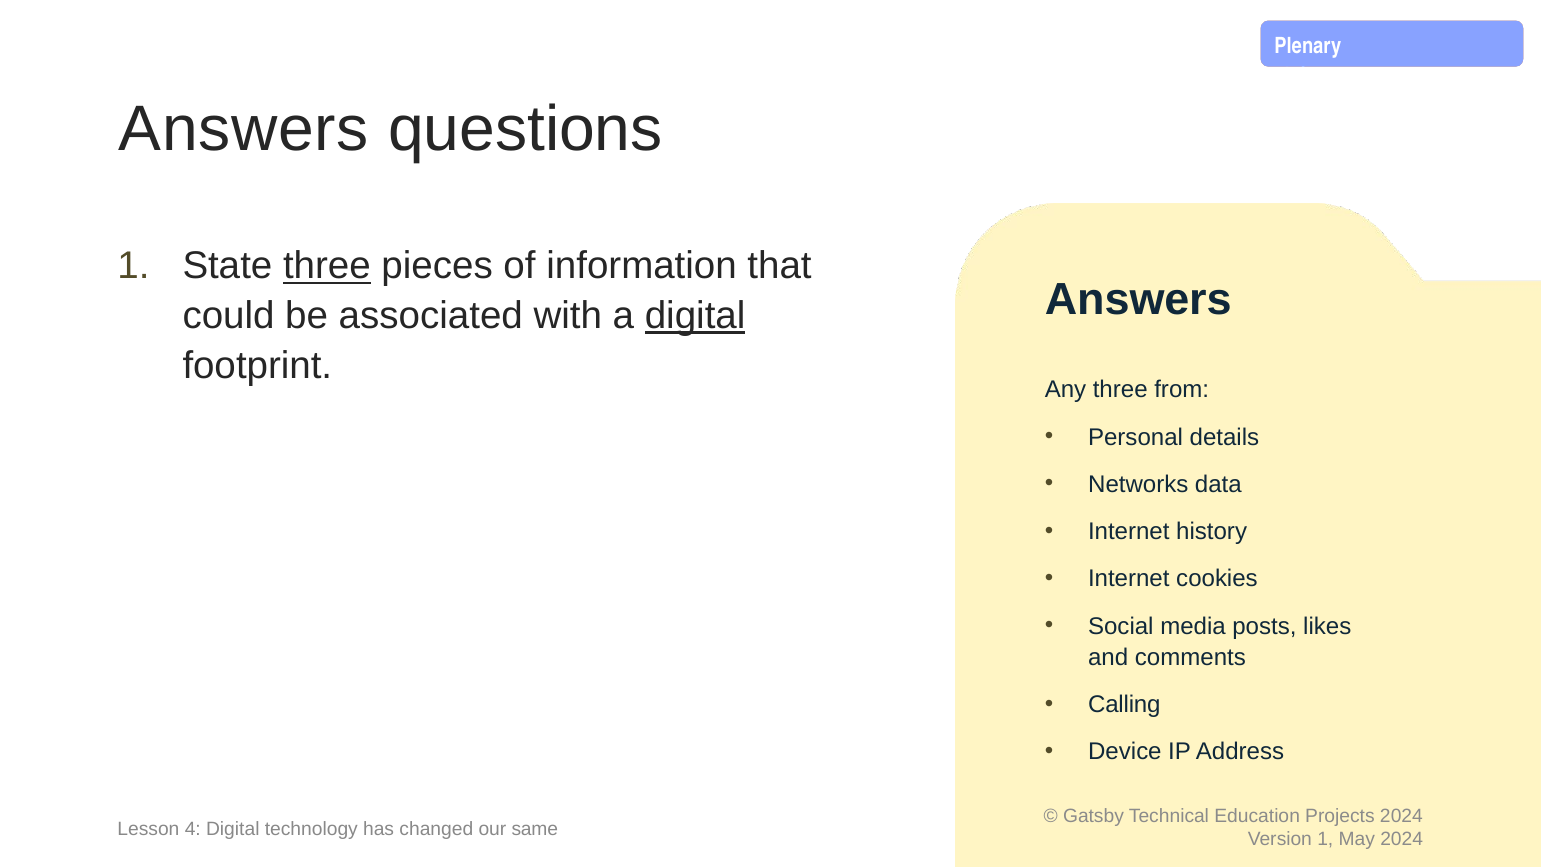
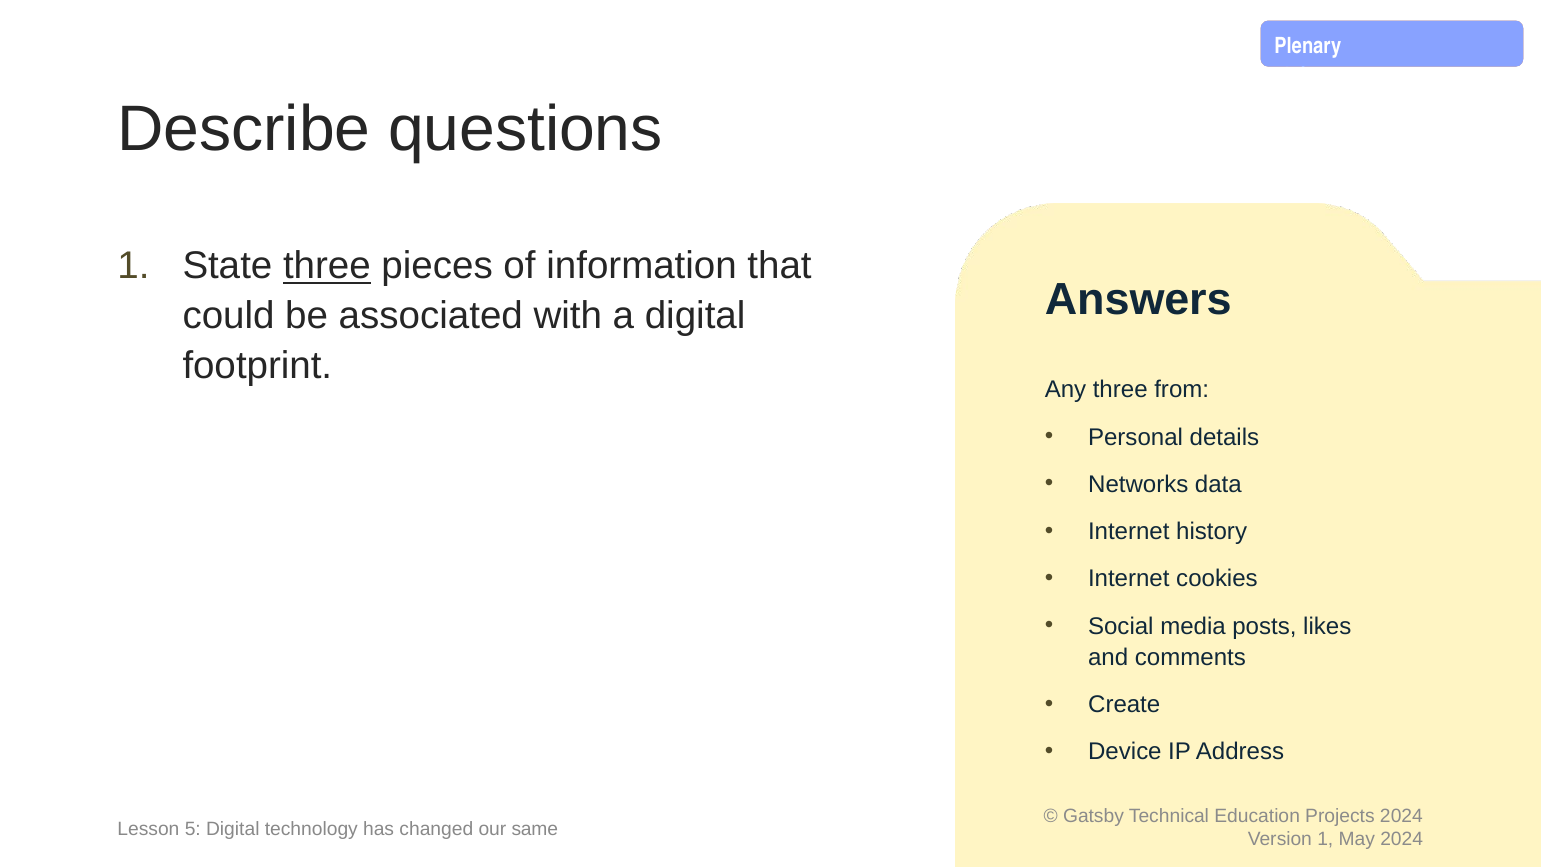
Answers at (244, 129): Answers -> Describe
digital at (695, 316) underline: present -> none
Calling: Calling -> Create
4: 4 -> 5
